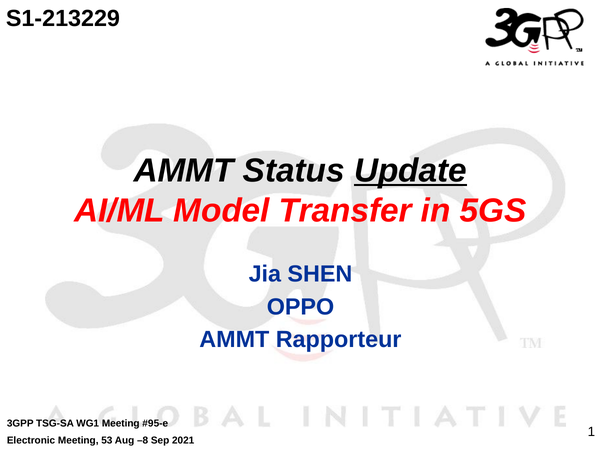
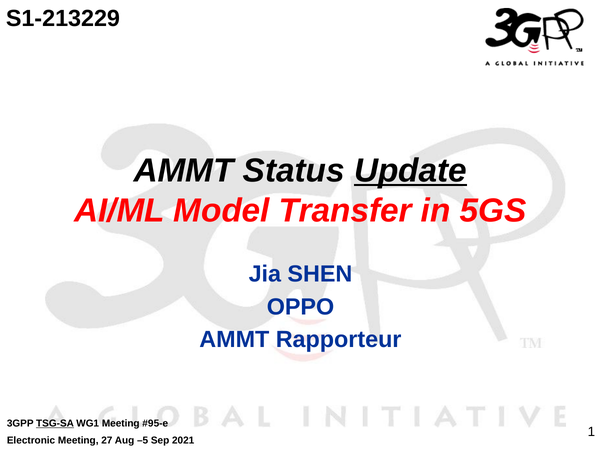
TSG-SA underline: none -> present
53: 53 -> 27
–8: –8 -> –5
